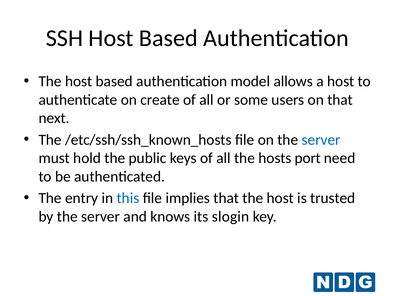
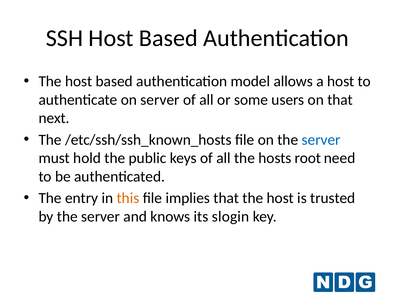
on create: create -> server
port: port -> root
this colour: blue -> orange
